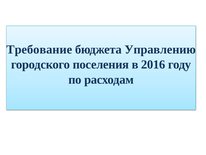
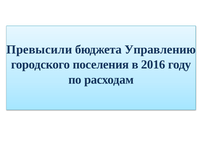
Требование: Требование -> Превысили
